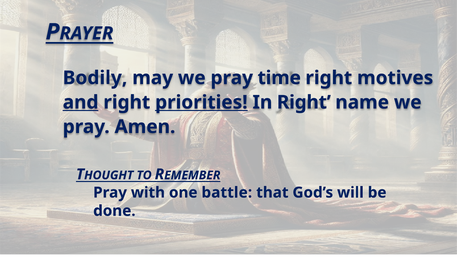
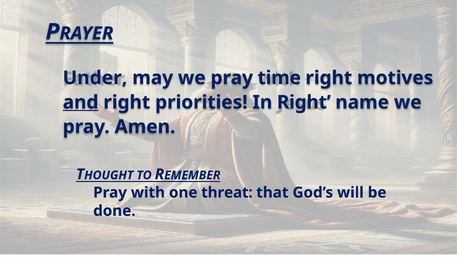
Bodily: Bodily -> Under
priorities underline: present -> none
battle: battle -> threat
